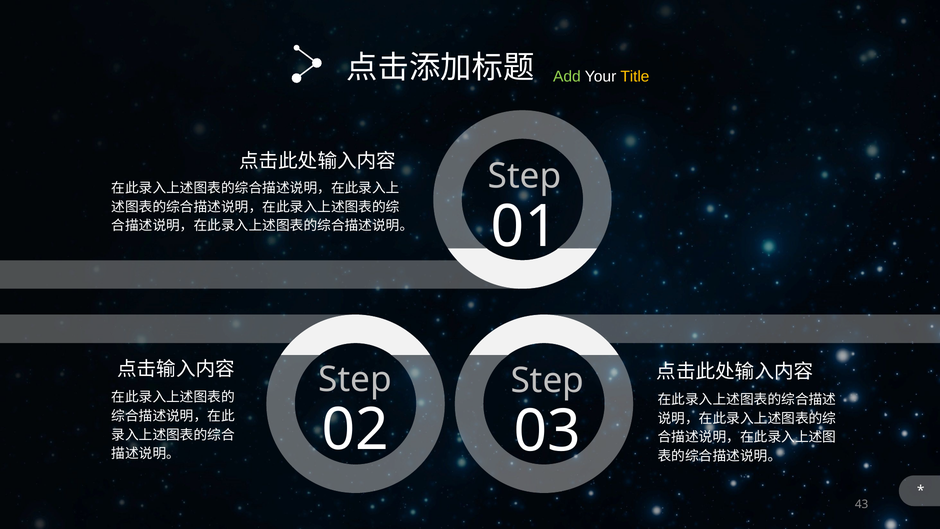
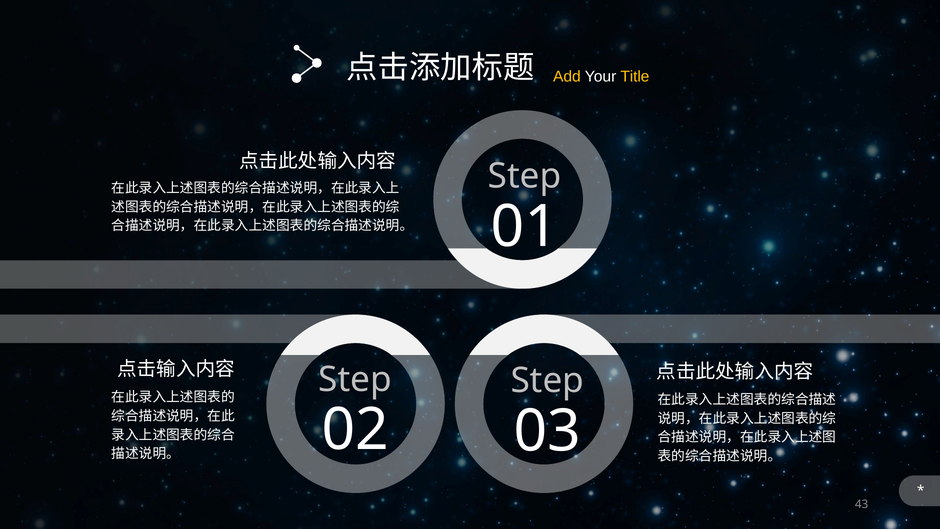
Add colour: light green -> yellow
